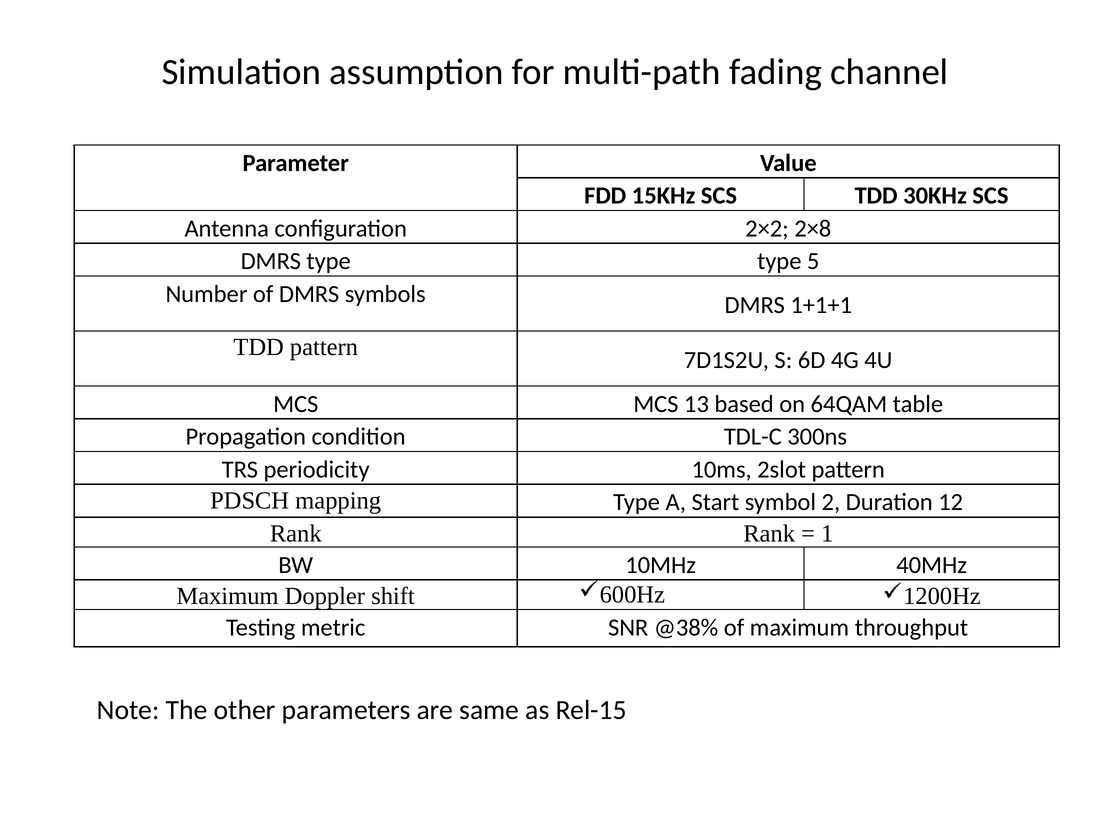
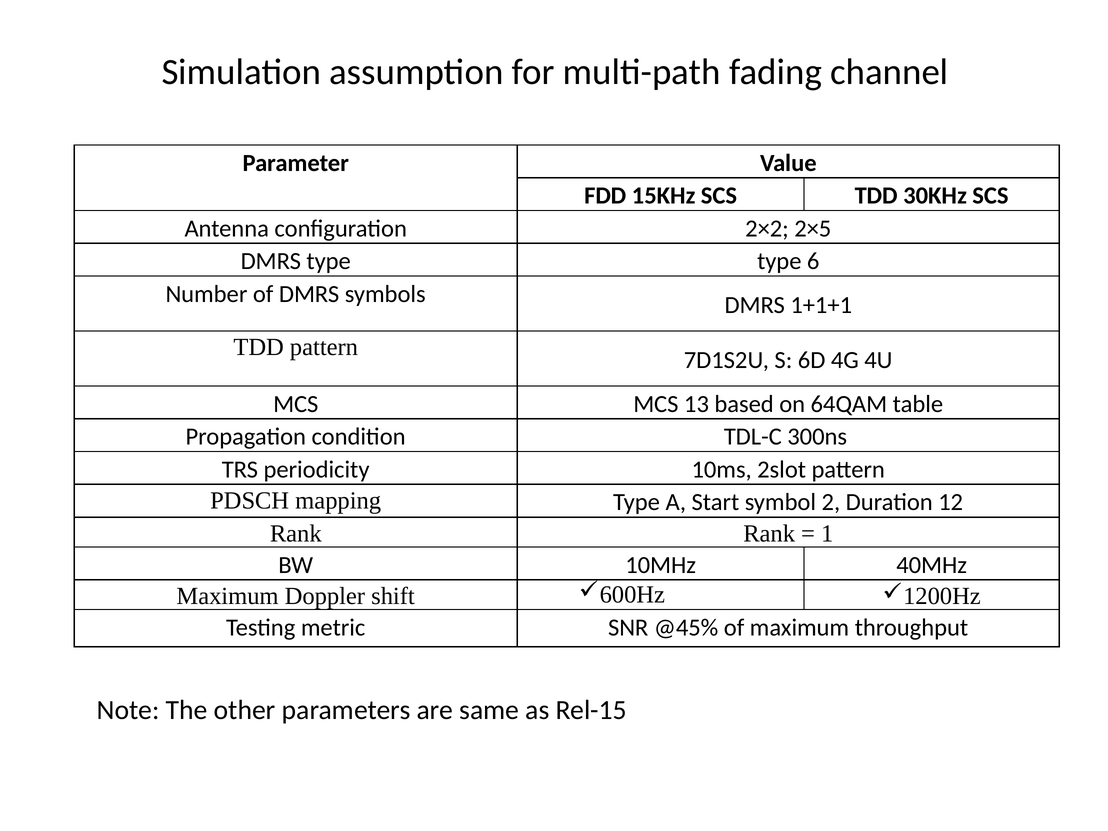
2×8: 2×8 -> 2×5
5: 5 -> 6
@38%: @38% -> @45%
